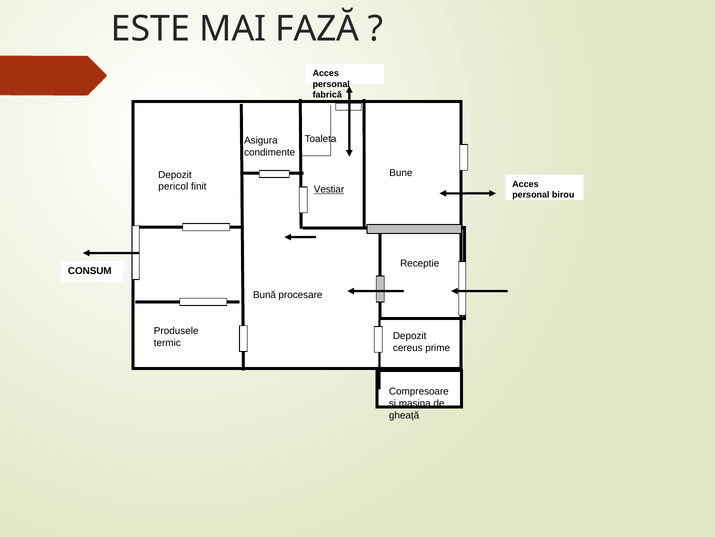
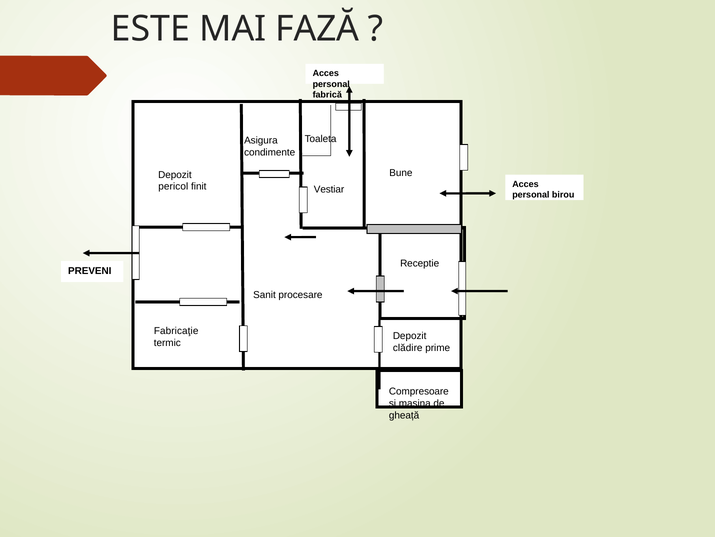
Vestiar underline: present -> none
CONSUM: CONSUM -> PREVENI
Bună: Bună -> Sanit
Produsele: Produsele -> Fabricaţie
cereus: cereus -> clădire
